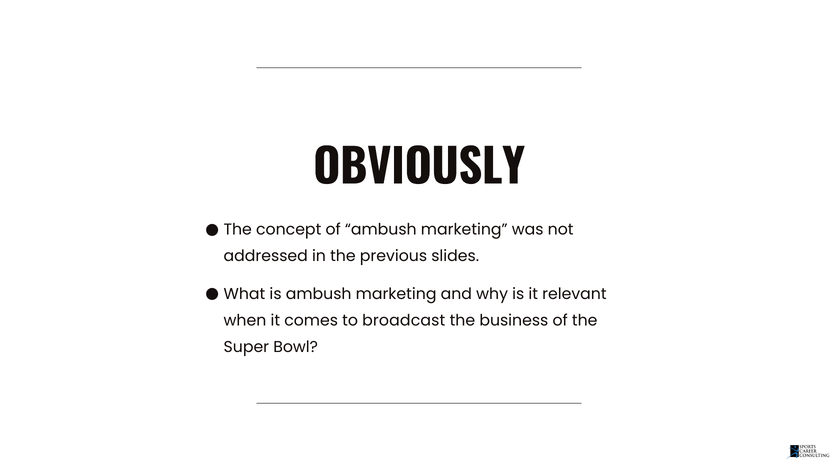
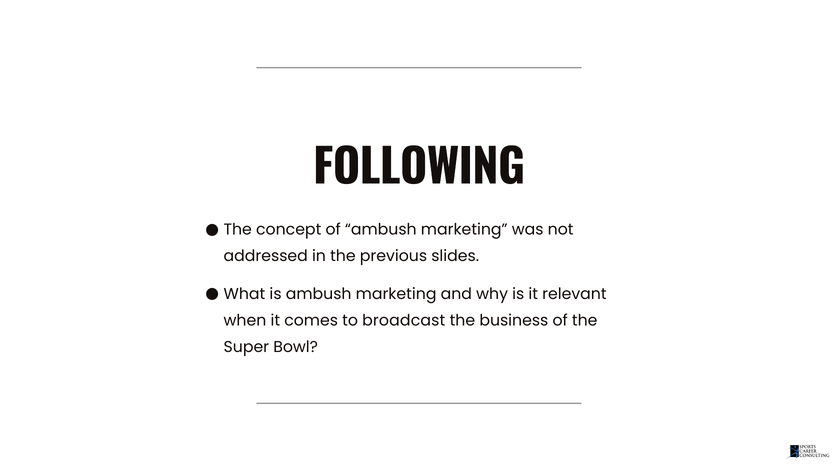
OBVIOUSLY: OBVIOUSLY -> FOLLOWING
